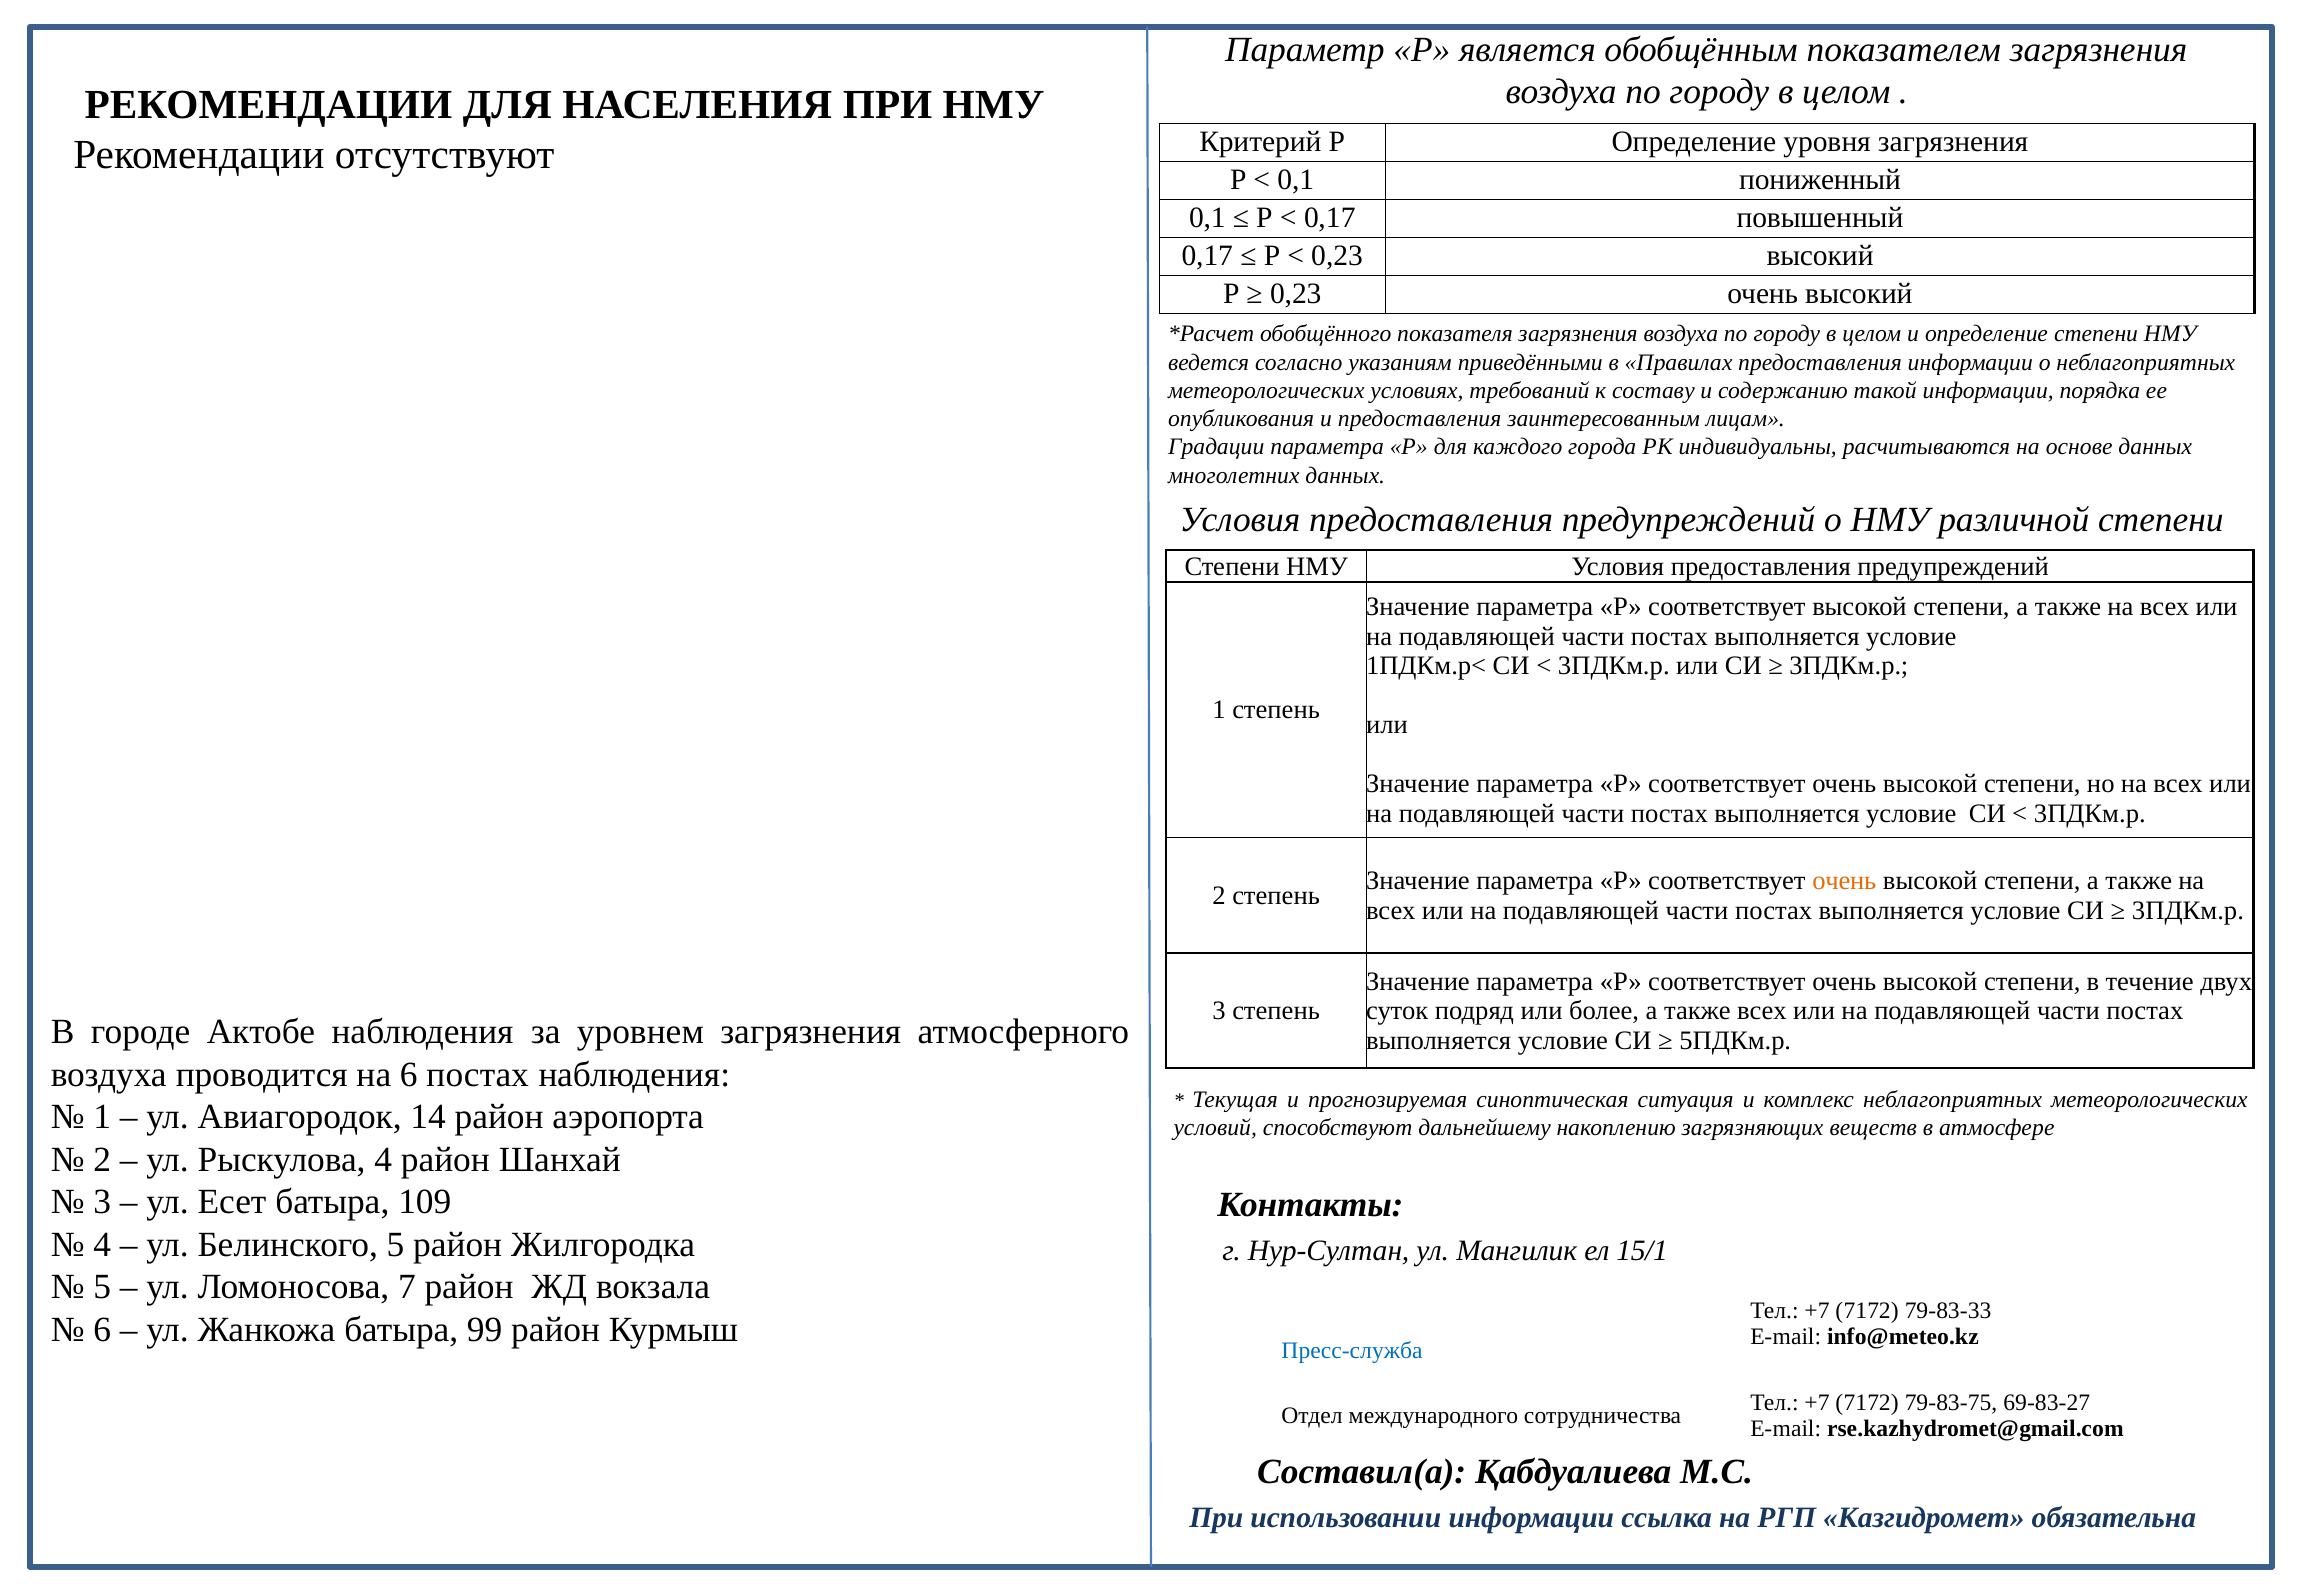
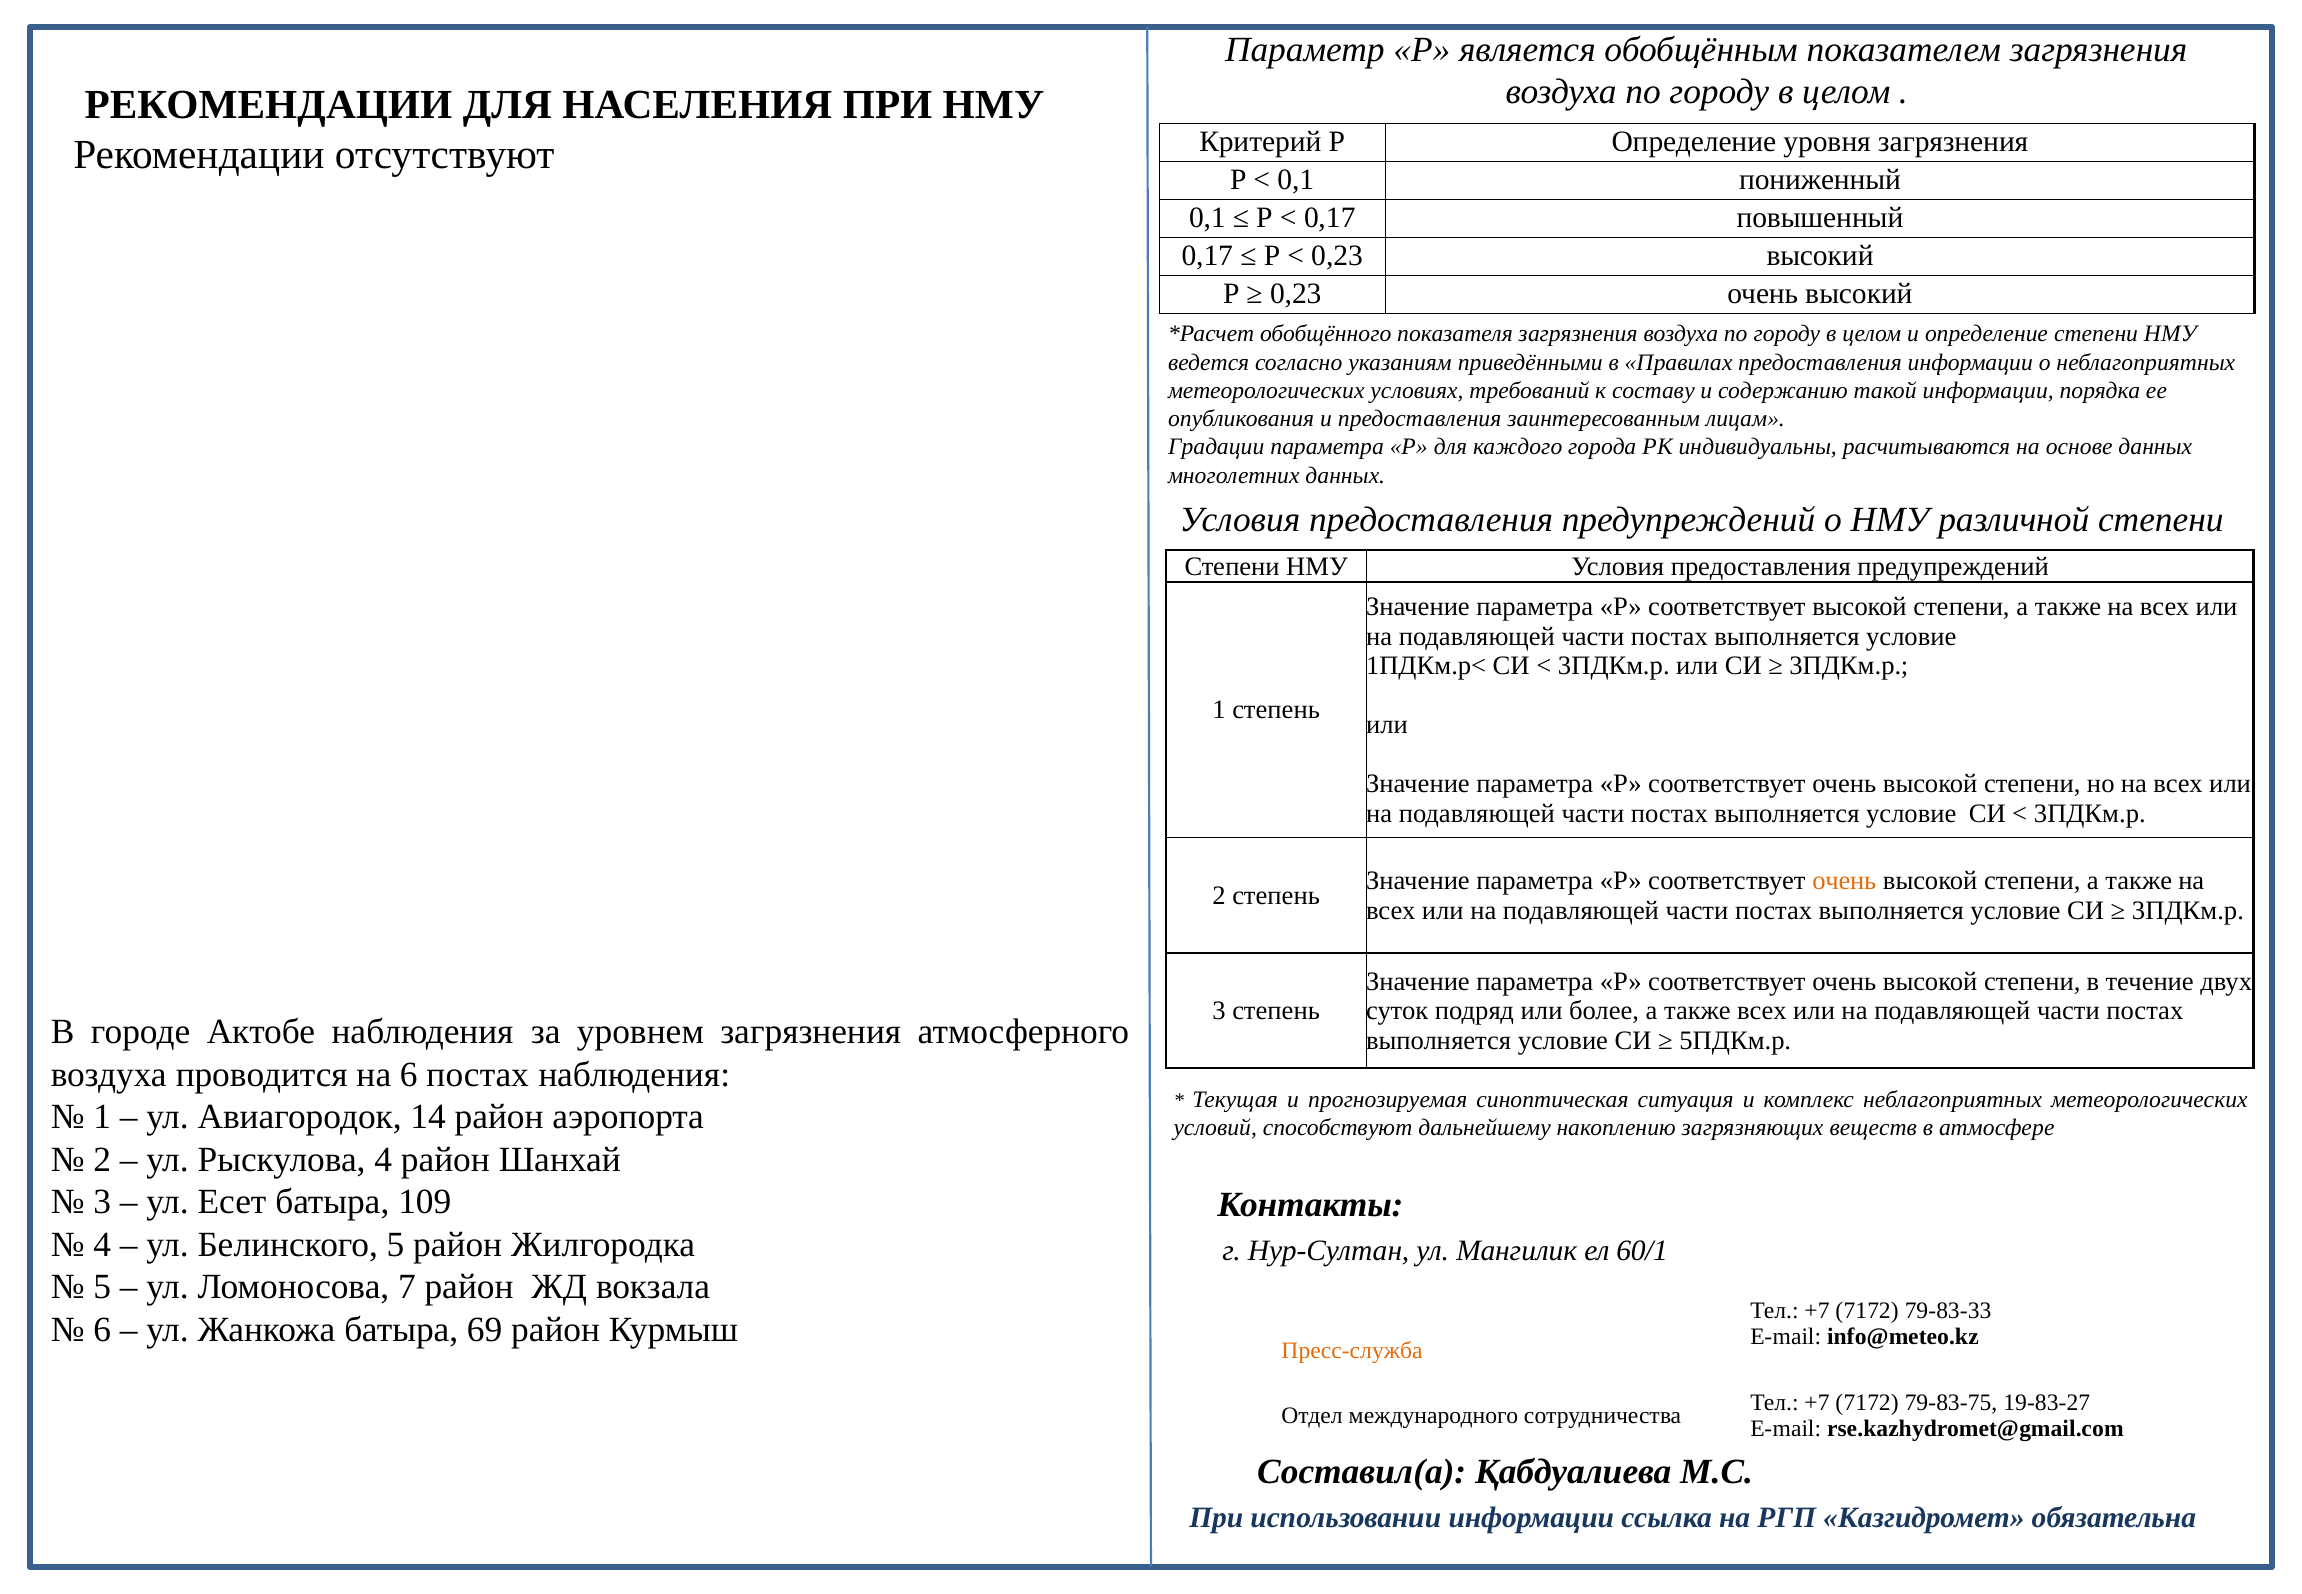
15/1: 15/1 -> 60/1
99: 99 -> 69
Пресс-служба colour: blue -> orange
69-83-27: 69-83-27 -> 19-83-27
